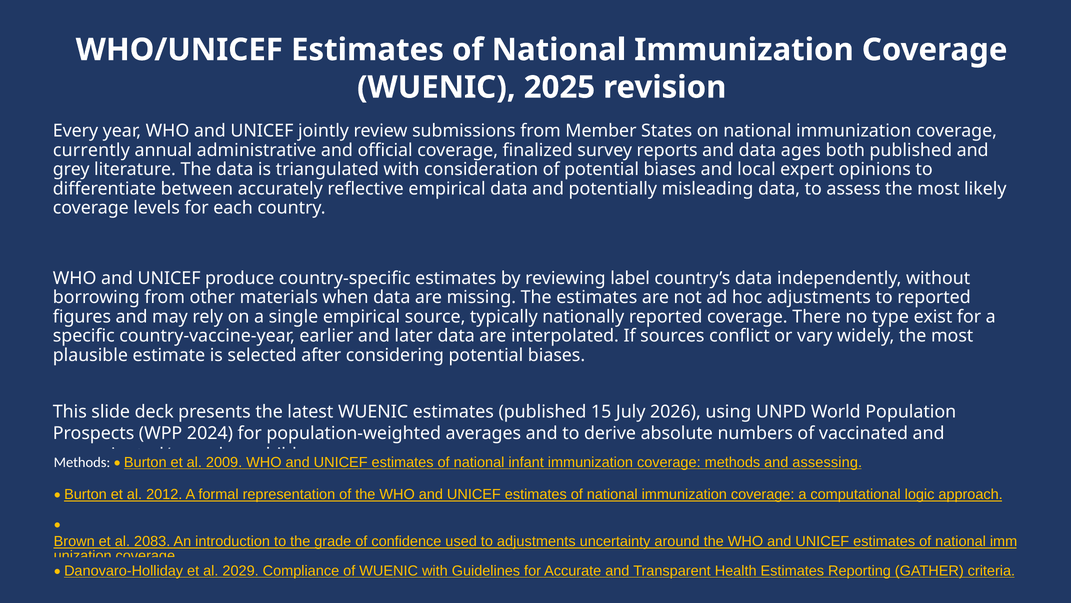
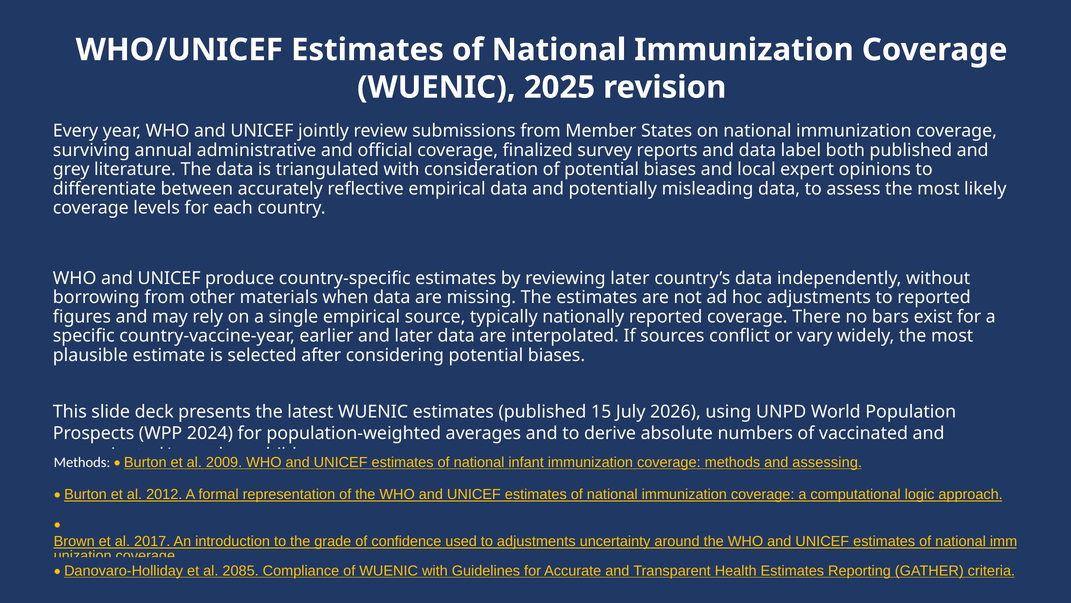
currently: currently -> surviving
ages: ages -> label
reviewing label: label -> later
type: type -> bars
2083: 2083 -> 2017
2029: 2029 -> 2085
